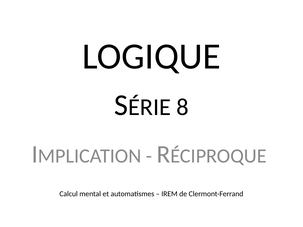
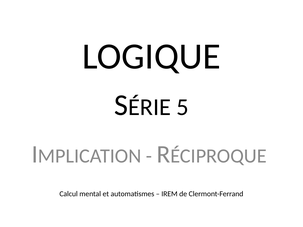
8: 8 -> 5
